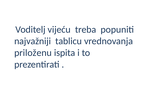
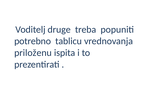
vijeću: vijeću -> druge
najvažniji: najvažniji -> potrebno
